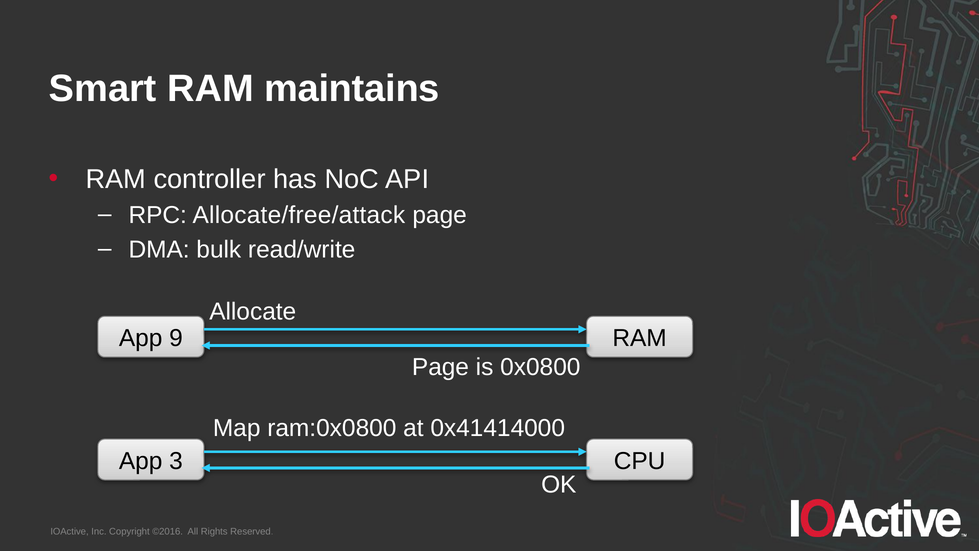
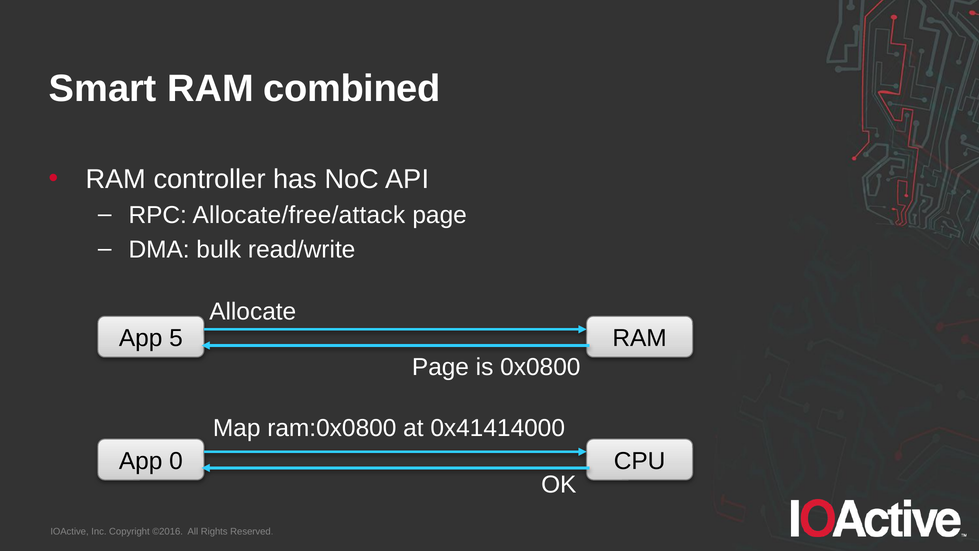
maintains: maintains -> combined
9: 9 -> 5
3: 3 -> 0
